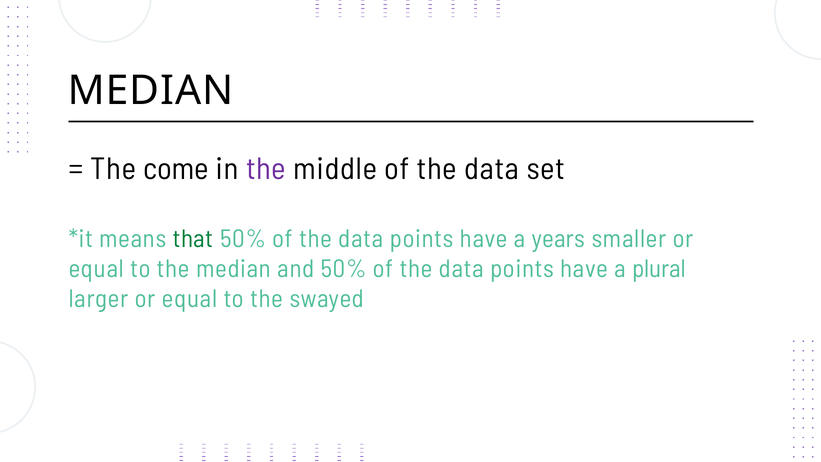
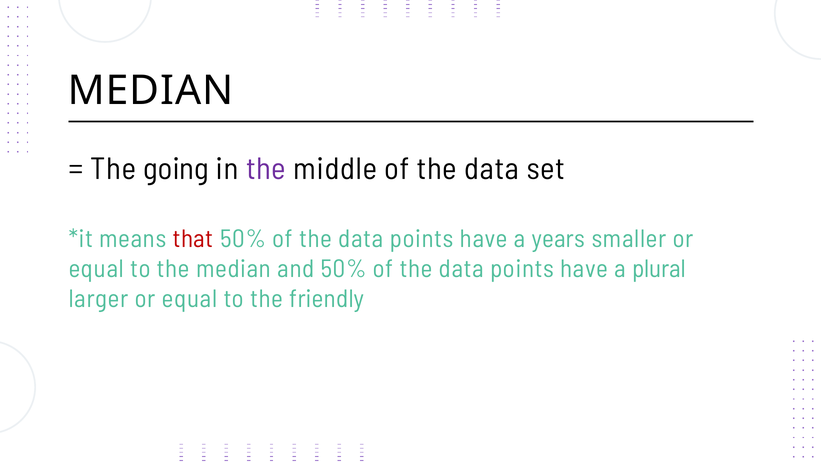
come: come -> going
that colour: green -> red
swayed: swayed -> friendly
